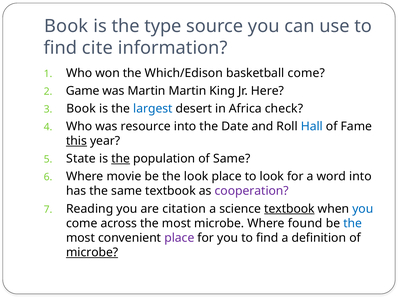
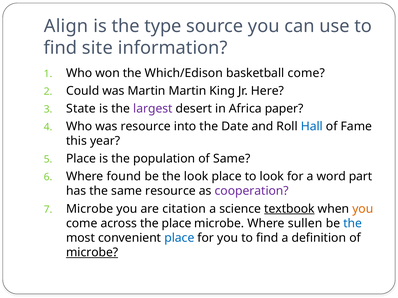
Book at (66, 26): Book -> Align
cite: cite -> site
Game: Game -> Could
Book at (81, 109): Book -> State
largest colour: blue -> purple
check: check -> paper
this underline: present -> none
State at (81, 159): State -> Place
the at (121, 159) underline: present -> none
movie: movie -> found
word into: into -> part
same textbook: textbook -> resource
Reading at (90, 209): Reading -> Microbe
you at (363, 209) colour: blue -> orange
across the most: most -> place
found: found -> sullen
place at (179, 238) colour: purple -> blue
